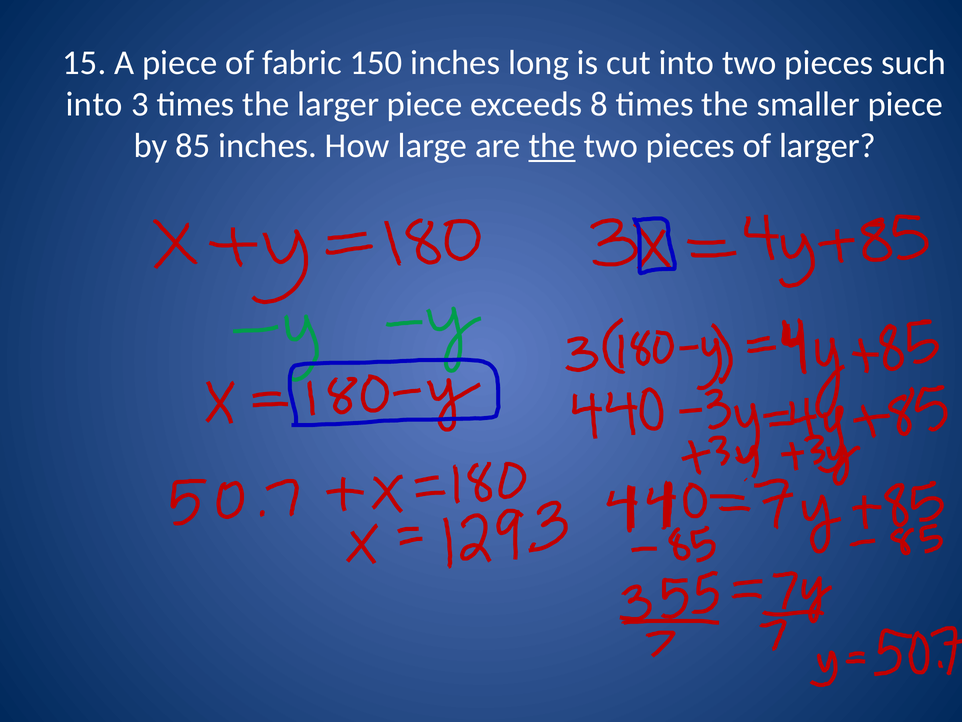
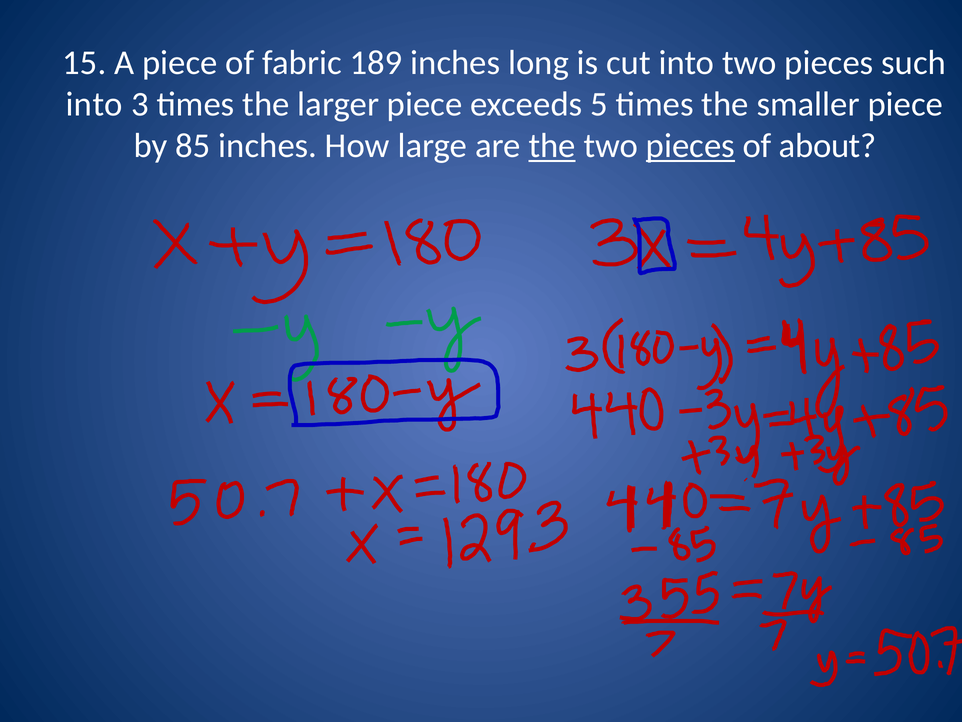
150: 150 -> 189
8: 8 -> 5
pieces at (690, 146) underline: none -> present
of larger: larger -> about
